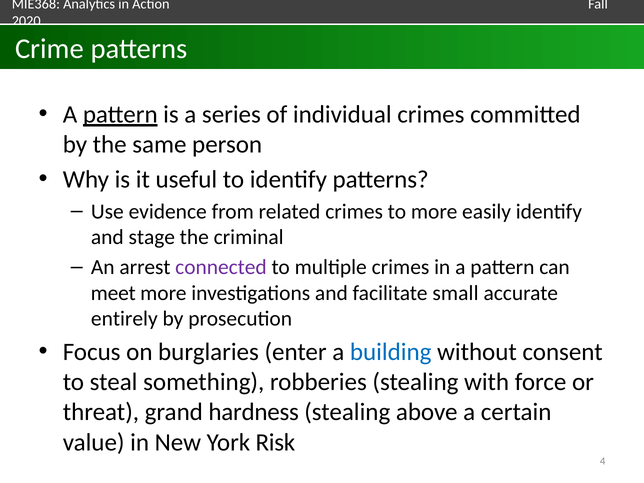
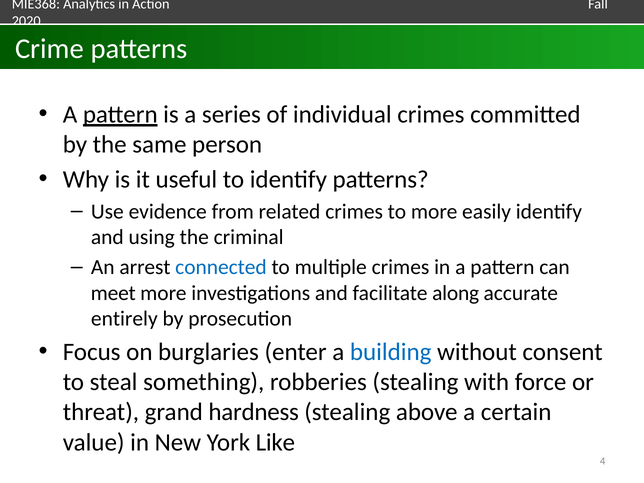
stage: stage -> using
connected colour: purple -> blue
small: small -> along
Risk: Risk -> Like
